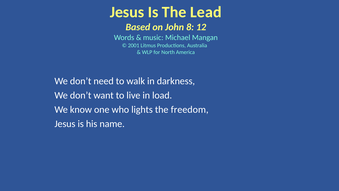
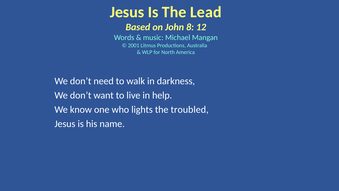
load: load -> help
freedom: freedom -> troubled
